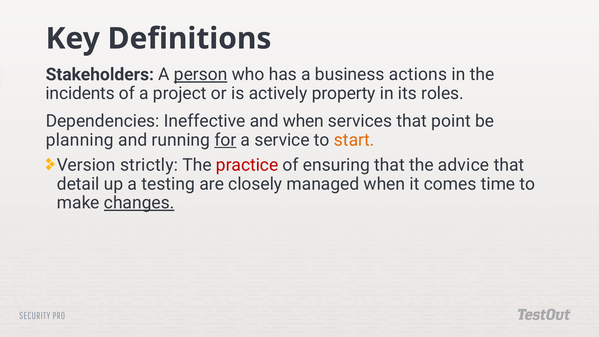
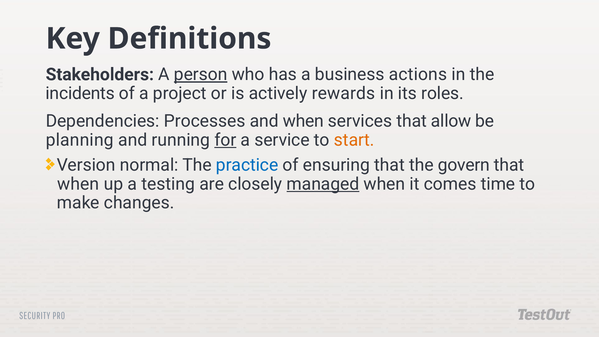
property: property -> rewards
Ineffective: Ineffective -> Processes
point: point -> allow
strictly: strictly -> normal
practice colour: red -> blue
advice: advice -> govern
detail at (78, 184): detail -> when
managed underline: none -> present
changes underline: present -> none
